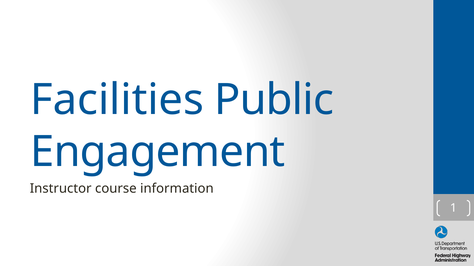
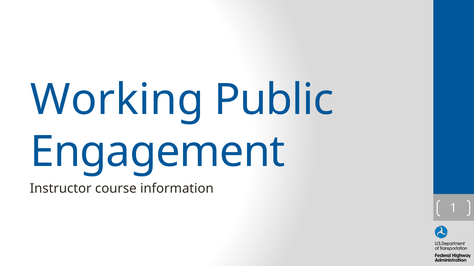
Facilities: Facilities -> Working
